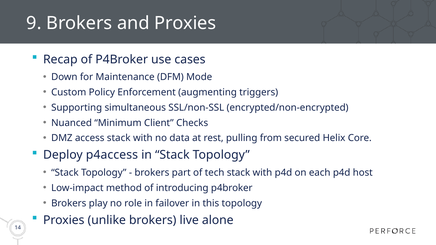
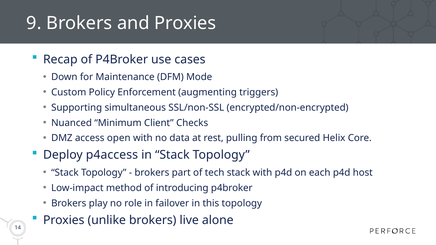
access stack: stack -> open
